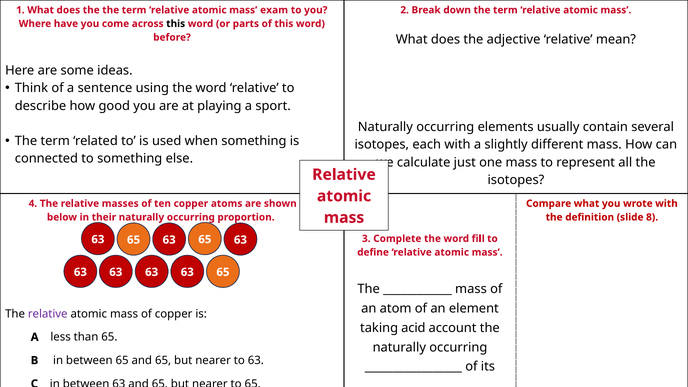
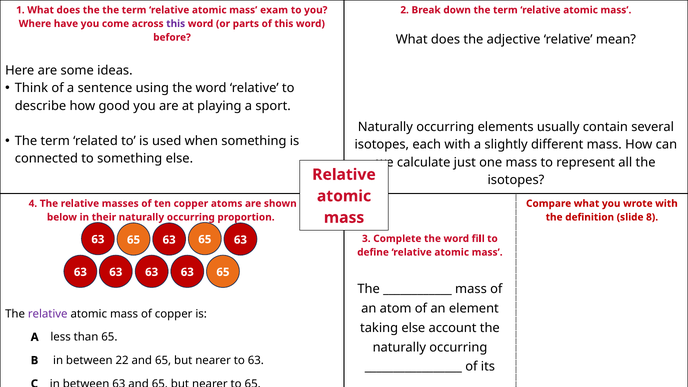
this at (176, 24) colour: black -> purple
taking acid: acid -> else
between 65: 65 -> 22
